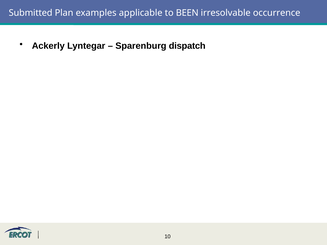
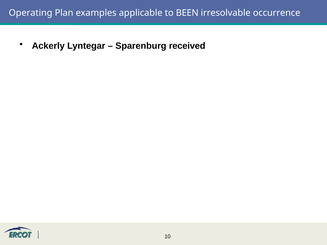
Submitted: Submitted -> Operating
dispatch: dispatch -> received
